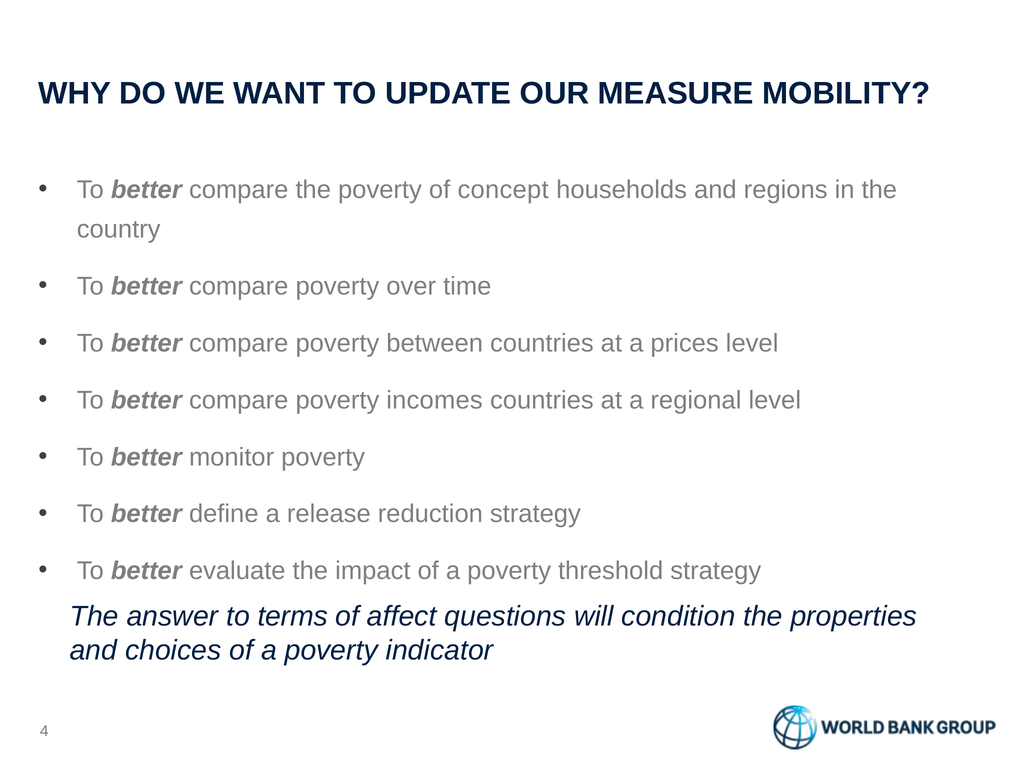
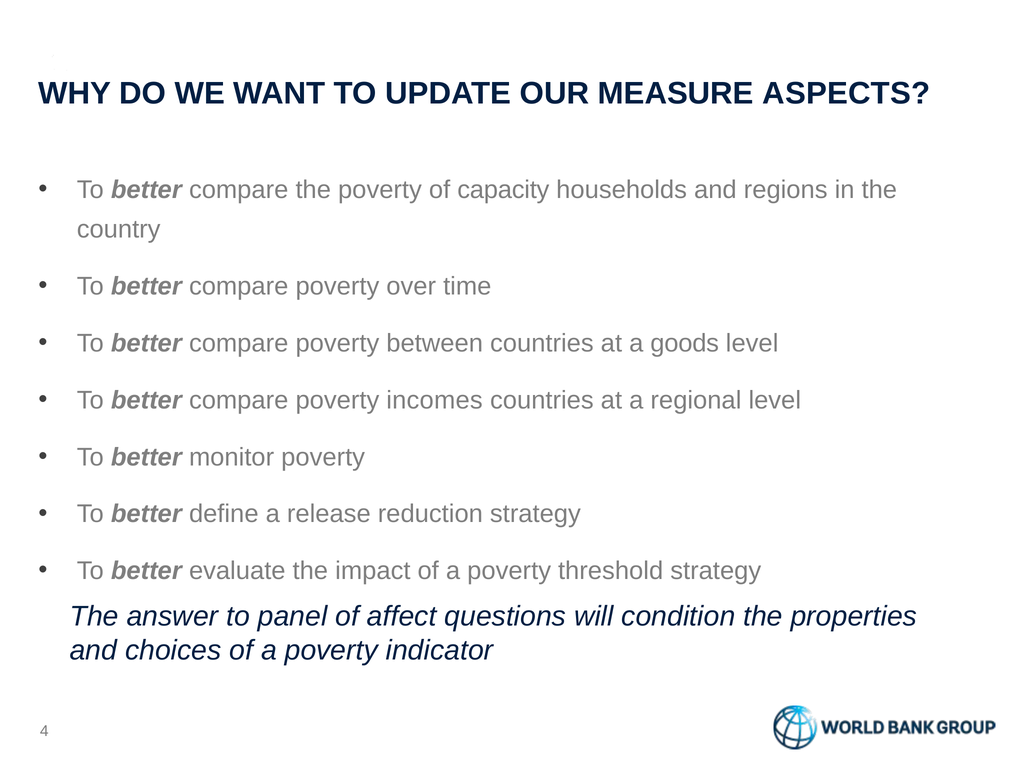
MOBILITY: MOBILITY -> ASPECTS
concept: concept -> capacity
prices: prices -> goods
terms: terms -> panel
